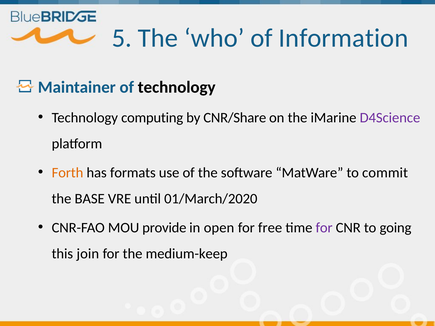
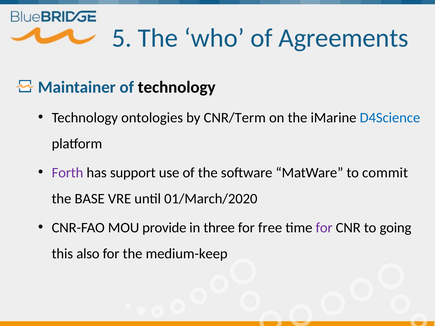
Information: Information -> Agreements
computing: computing -> ontologies
CNR/Share: CNR/Share -> CNR/Term
D4Science colour: purple -> blue
Forth colour: orange -> purple
formats: formats -> support
open: open -> three
join: join -> also
